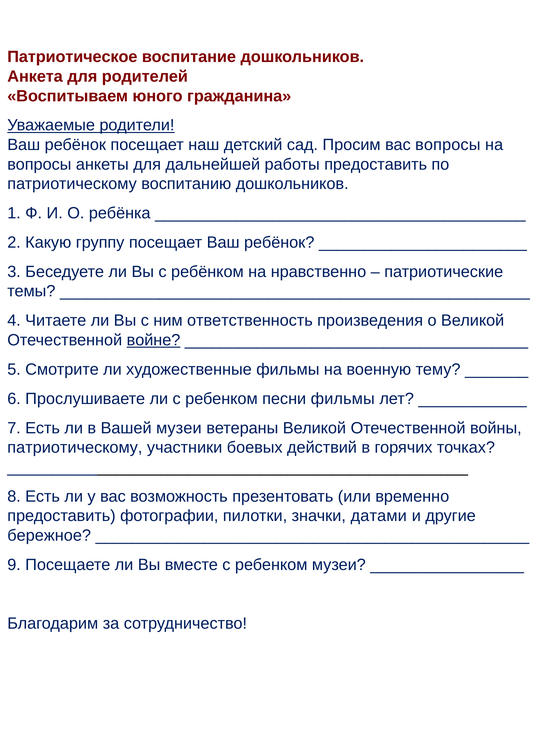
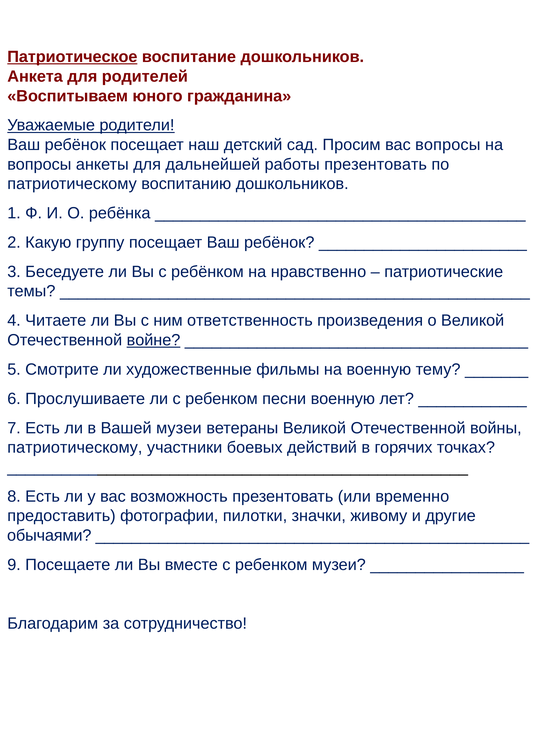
Патриотическое underline: none -> present
работы предоставить: предоставить -> презентовать
песни фильмы: фильмы -> военную
датами: датами -> живому
бережное: бережное -> обычаями
